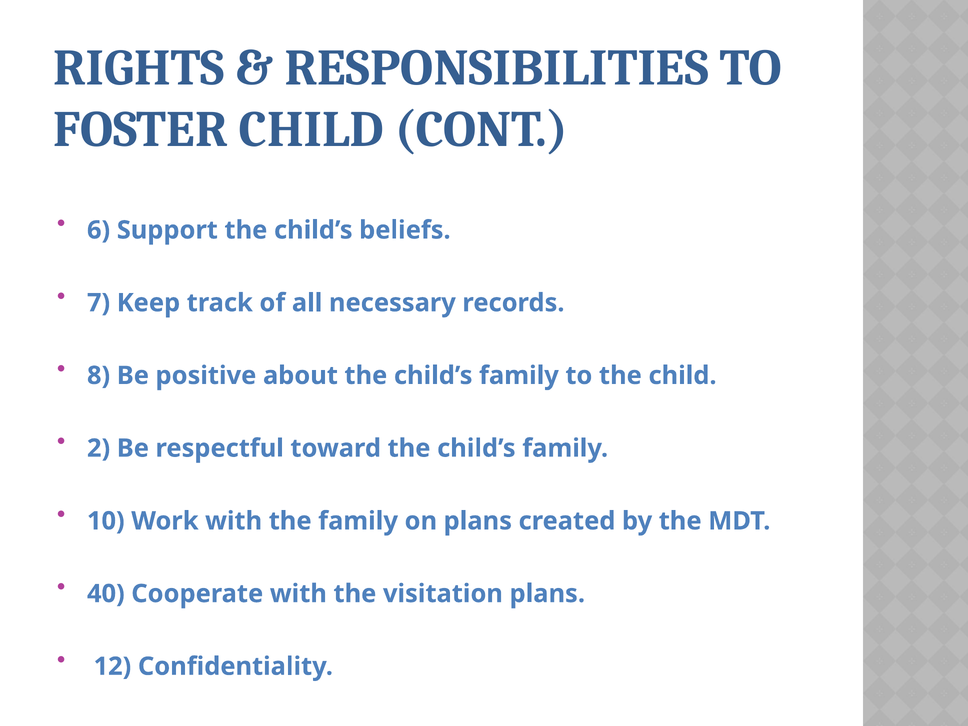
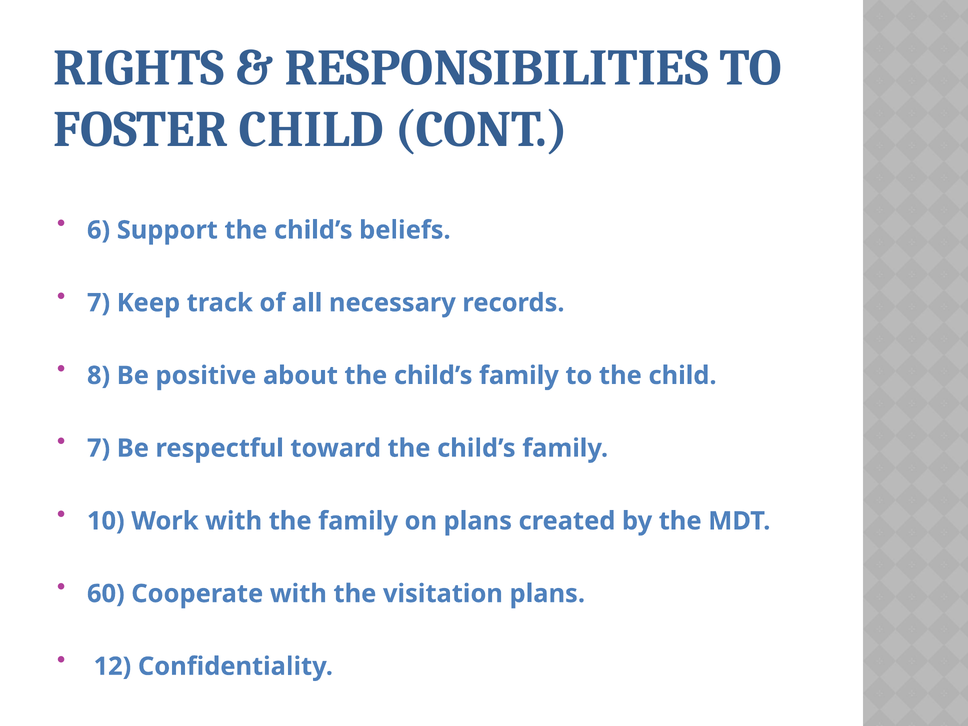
2 at (99, 448): 2 -> 7
40: 40 -> 60
